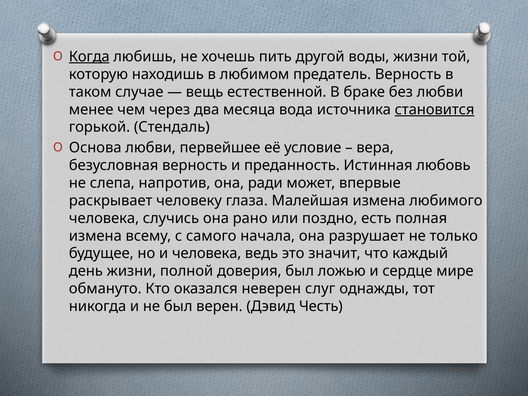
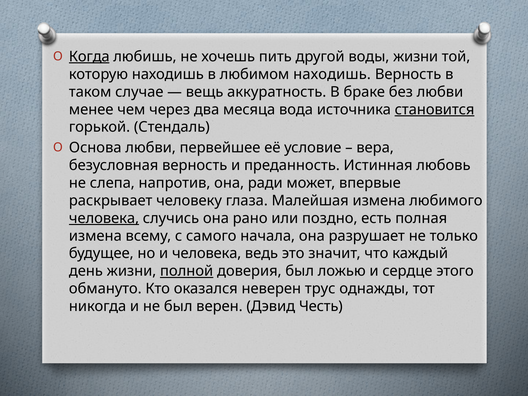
любимом предатель: предатель -> находишь
естественной: естественной -> аккуратность
человека at (104, 218) underline: none -> present
полной underline: none -> present
мире: мире -> этого
слуг: слуг -> трус
